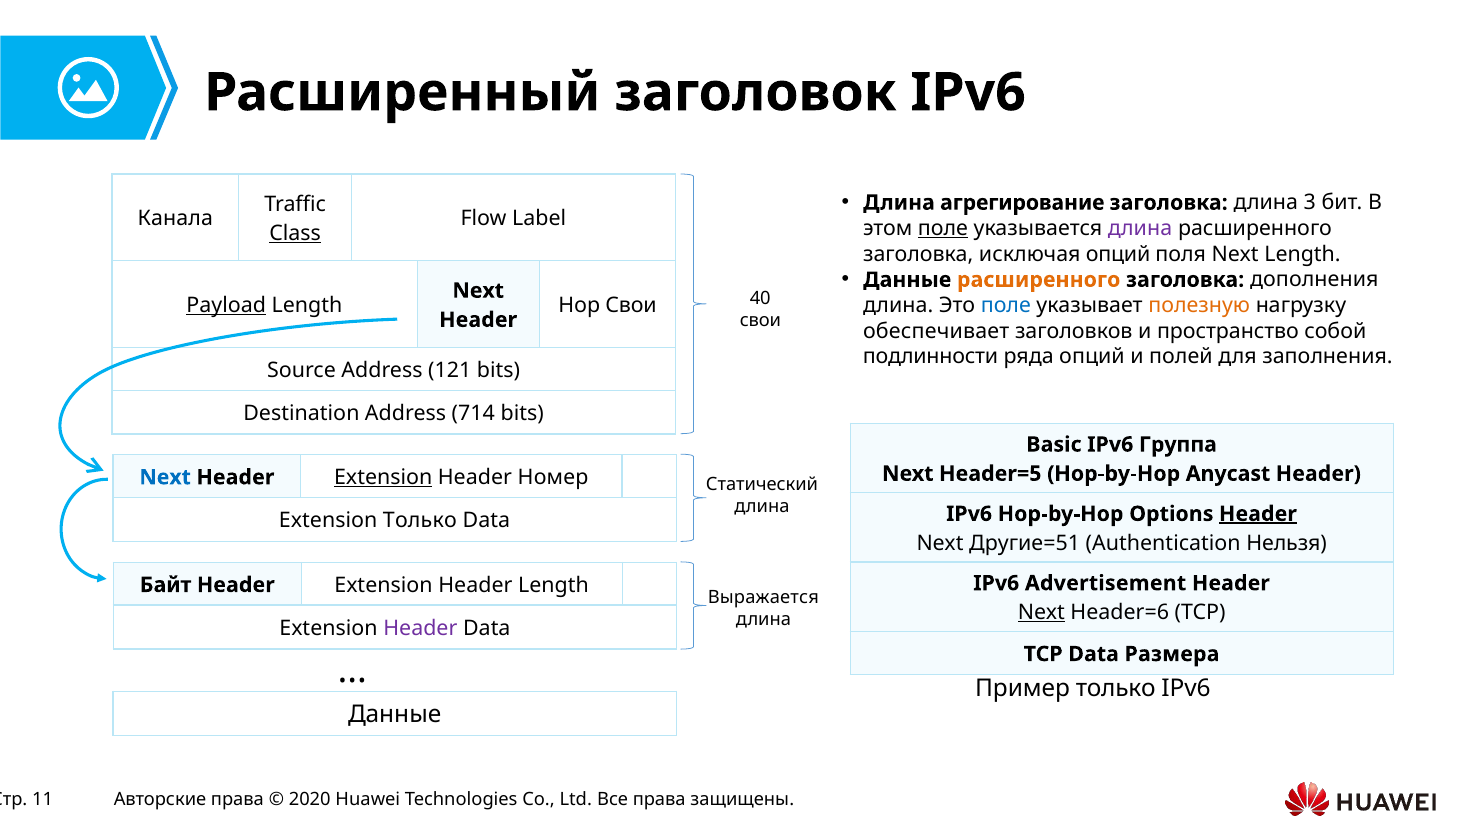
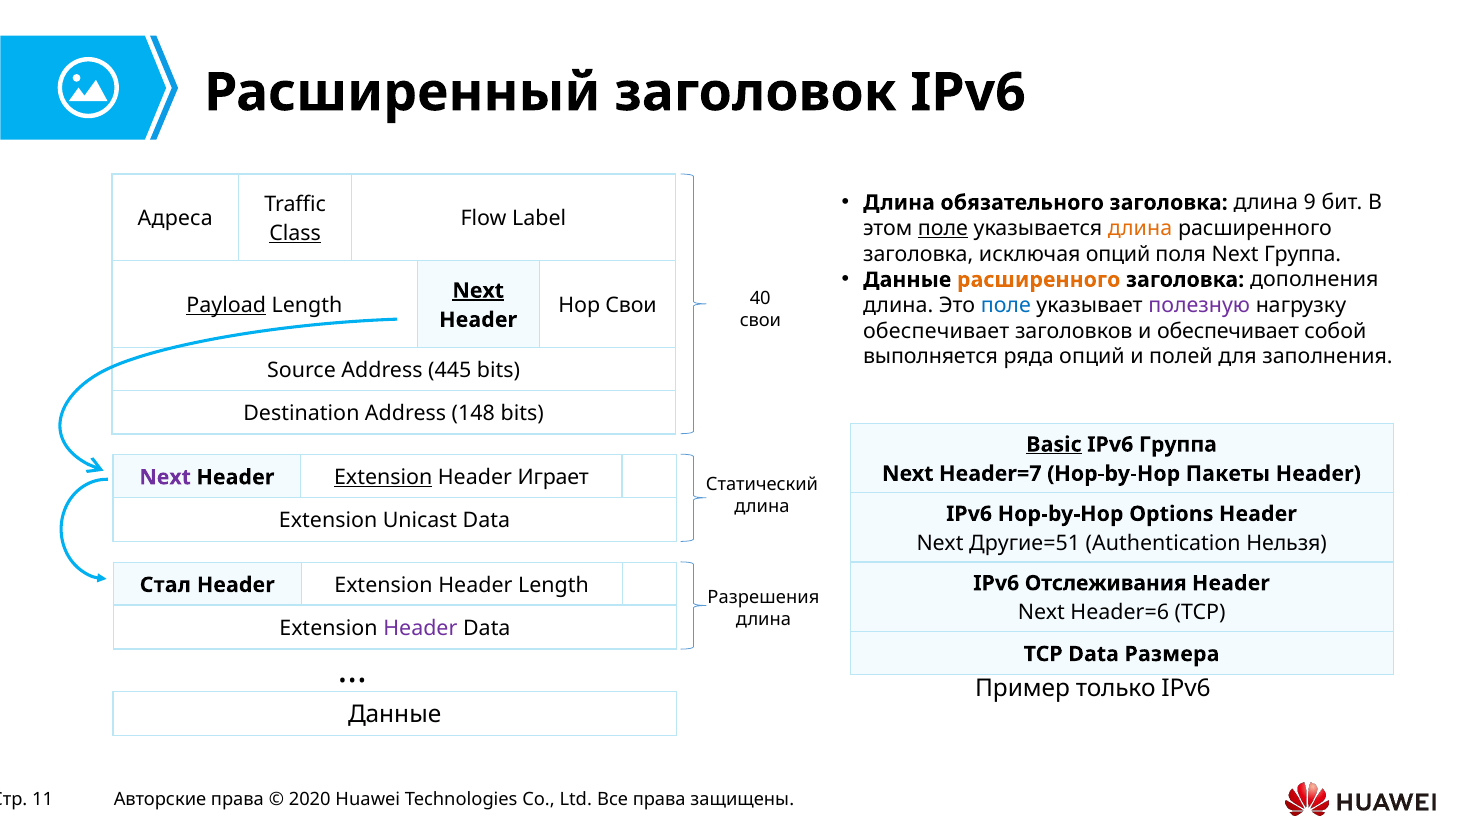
агрегирование: агрегирование -> обязательного
3: 3 -> 9
Канала: Канала -> Адреса
длина at (1140, 229) colour: purple -> orange
Next Length: Length -> Группа
Next at (478, 291) underline: none -> present
полезную colour: orange -> purple
и пространство: пространство -> обеспечивает
подлинности: подлинности -> выполняется
121: 121 -> 445
714: 714 -> 148
Basic underline: none -> present
Header=5: Header=5 -> Header=7
Anycast: Anycast -> Пакеты
Next at (165, 478) colour: blue -> purple
Номер: Номер -> Играет
Header at (1258, 514) underline: present -> none
Extension Только: Только -> Unicast
Advertisement: Advertisement -> Отслеживания
Байт: Байт -> Стал
Выражается: Выражается -> Разрешения
Next at (1041, 613) underline: present -> none
